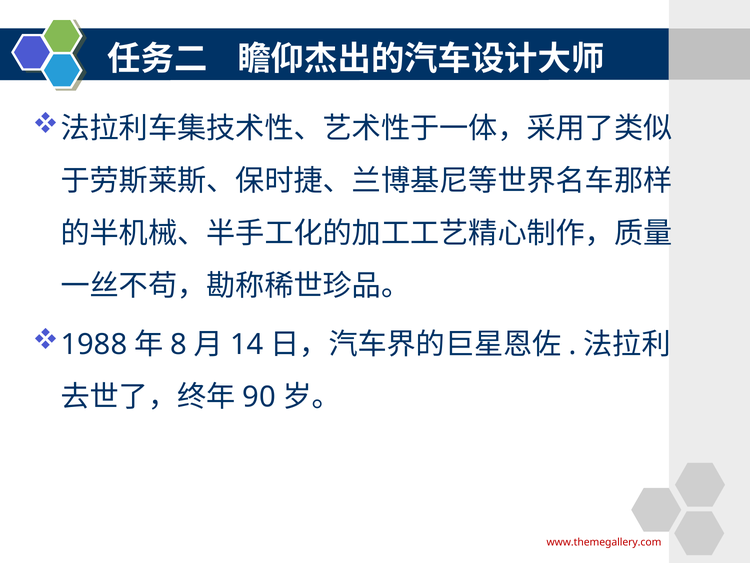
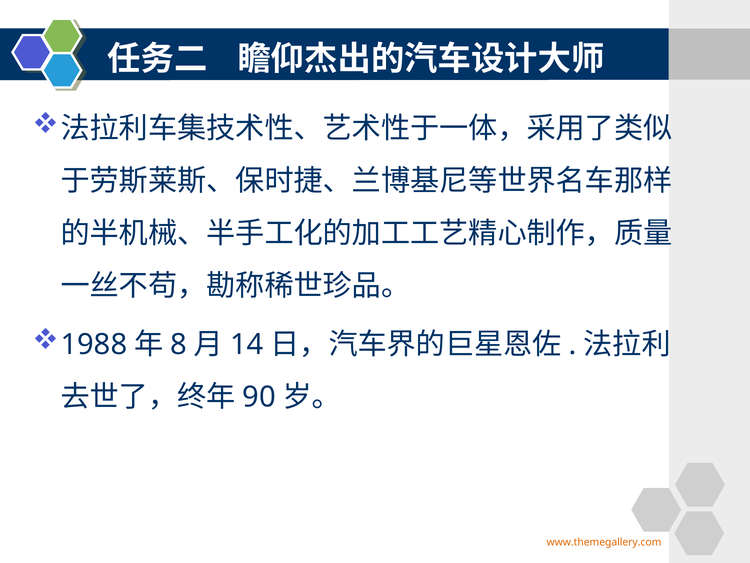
www.themegallery.com colour: red -> orange
